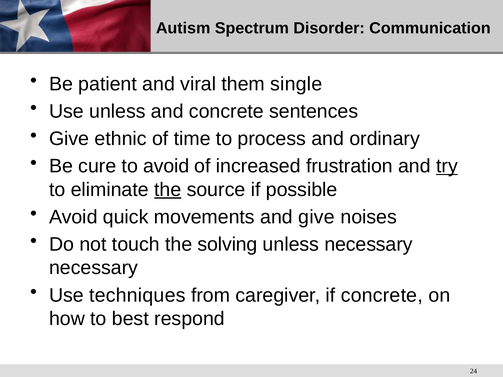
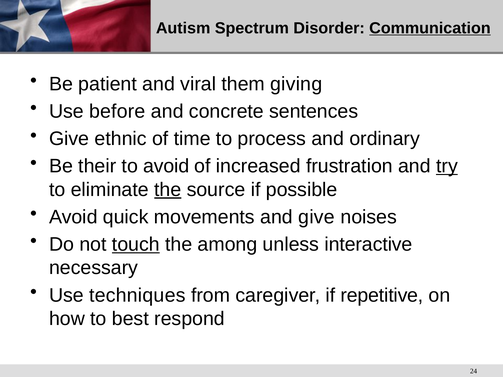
Communication underline: none -> present
single: single -> giving
Use unless: unless -> before
cure: cure -> their
touch underline: none -> present
solving: solving -> among
unless necessary: necessary -> interactive
if concrete: concrete -> repetitive
